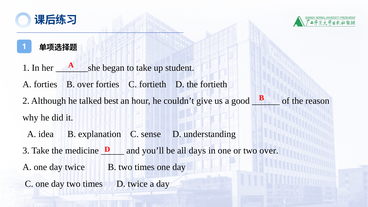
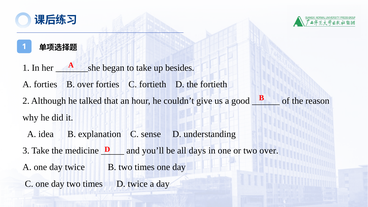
student: student -> besides
best: best -> that
